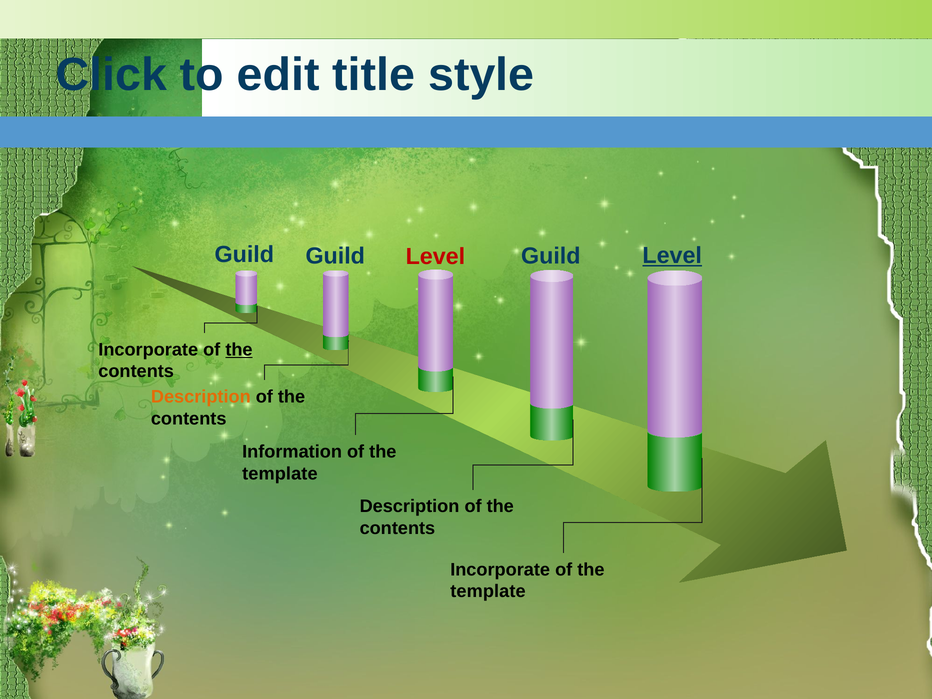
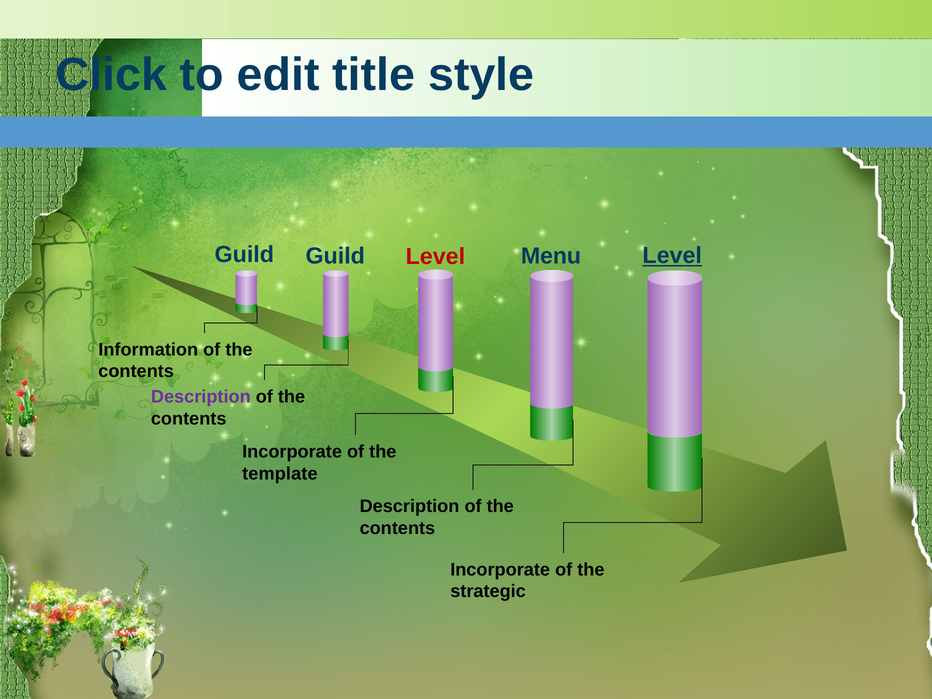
Guild at (551, 256): Guild -> Menu
Incorporate at (148, 350): Incorporate -> Information
the at (239, 350) underline: present -> none
Description at (201, 397) colour: orange -> purple
Information at (292, 452): Information -> Incorporate
template at (488, 591): template -> strategic
